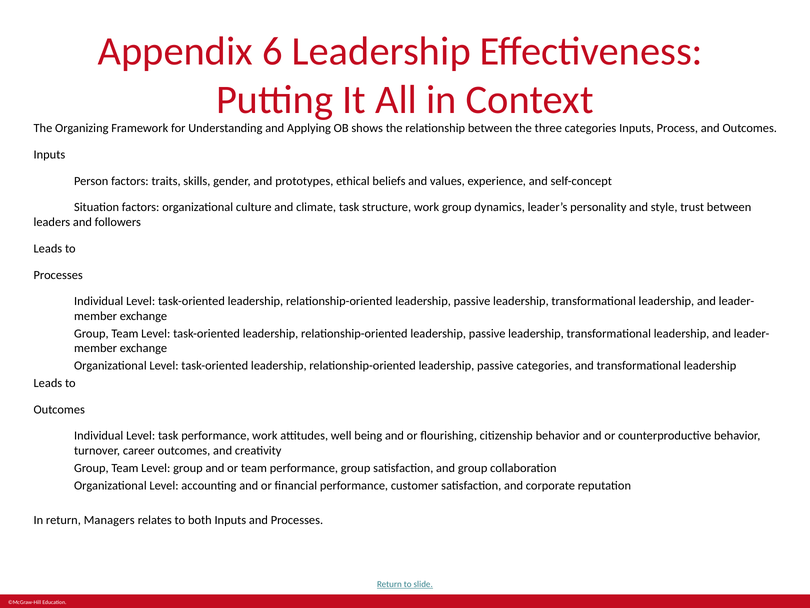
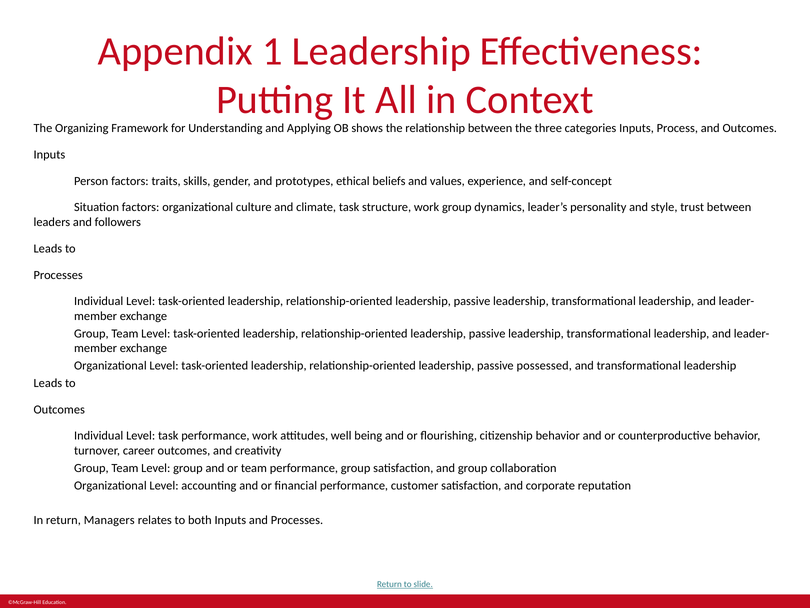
6: 6 -> 1
passive categories: categories -> possessed
